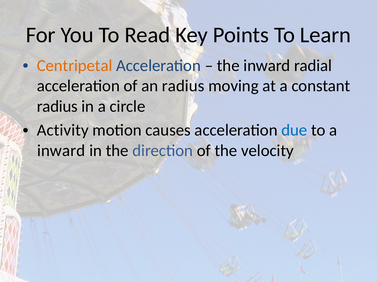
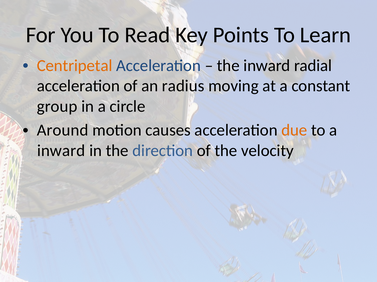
radius at (57, 107): radius -> group
Activity: Activity -> Around
due colour: blue -> orange
